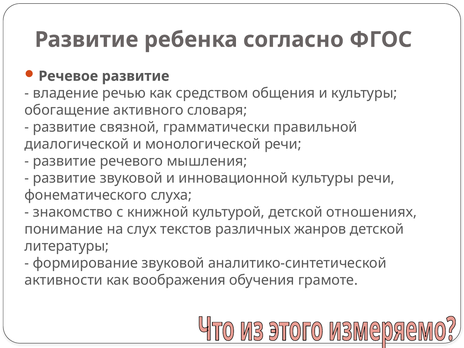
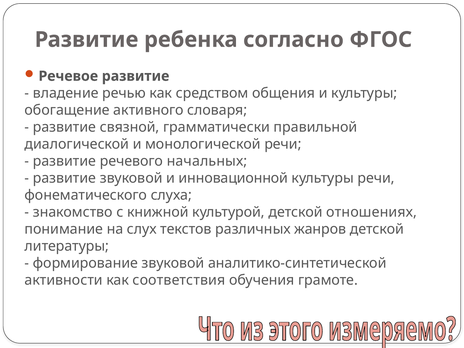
мышления: мышления -> начальных
воображения: воображения -> соответствия
